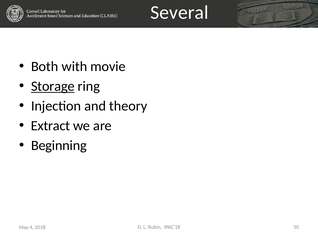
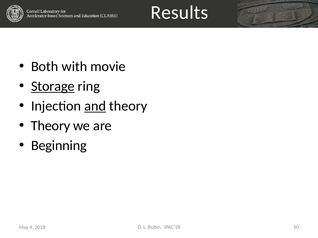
Several: Several -> Results
and underline: none -> present
Extract at (50, 126): Extract -> Theory
